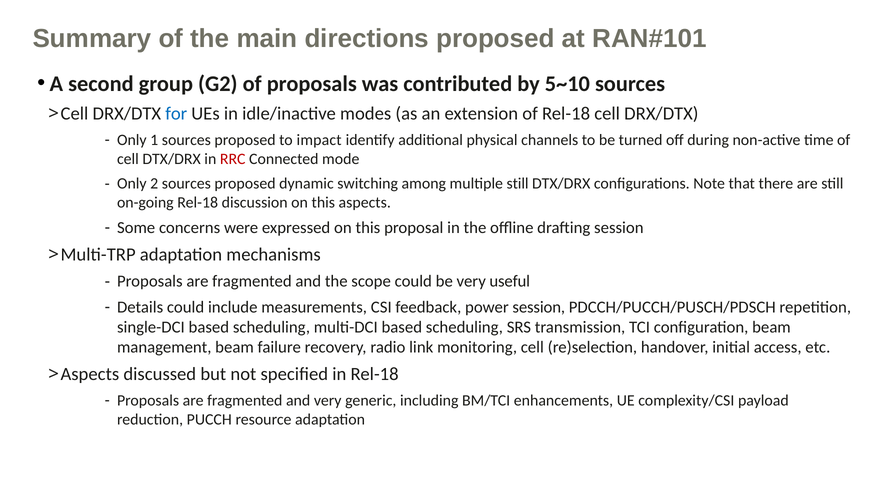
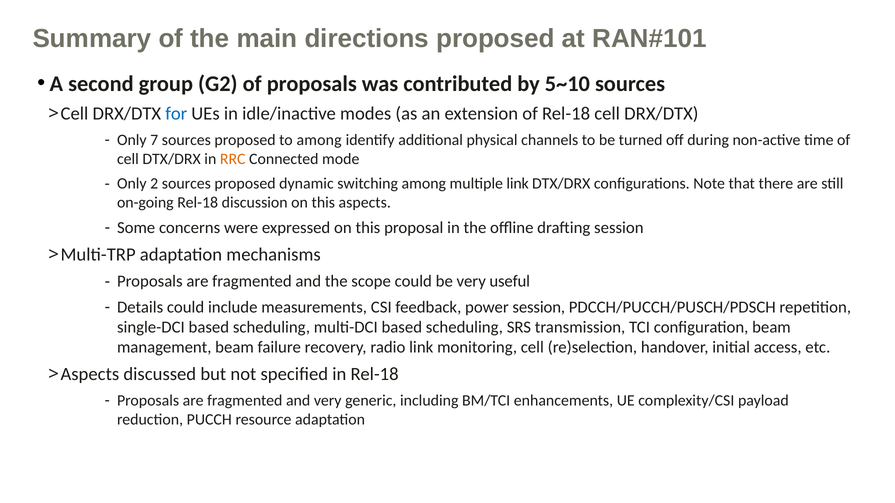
1: 1 -> 7
to impact: impact -> among
RRC colour: red -> orange
multiple still: still -> link
